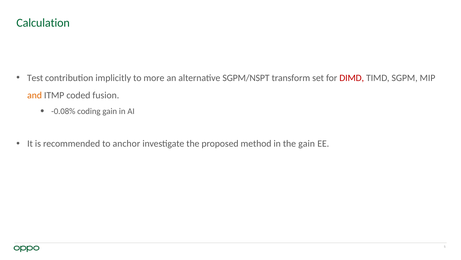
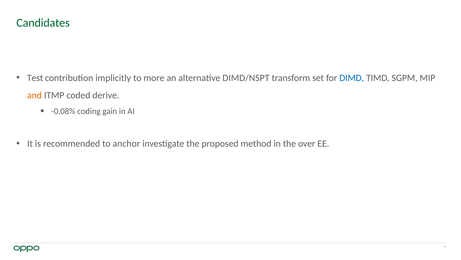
Calculation: Calculation -> Candidates
SGPM/NSPT: SGPM/NSPT -> DIMD/NSPT
DIMD colour: red -> blue
fusion: fusion -> derive
the gain: gain -> over
